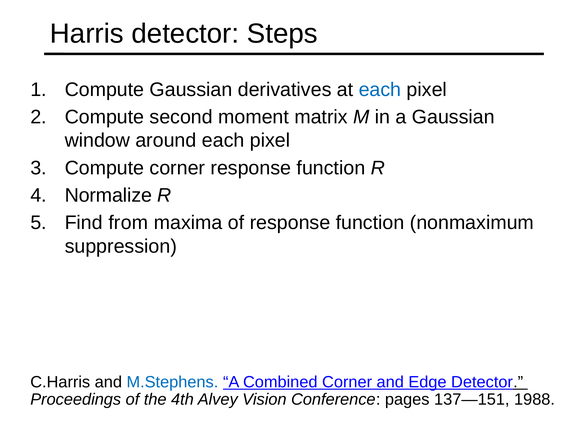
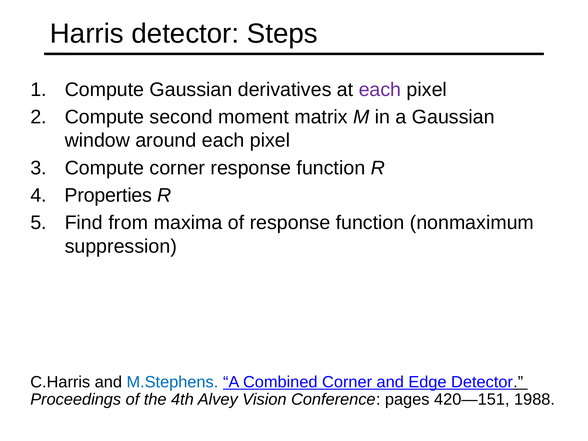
each at (380, 90) colour: blue -> purple
Normalize: Normalize -> Properties
137—151: 137—151 -> 420—151
